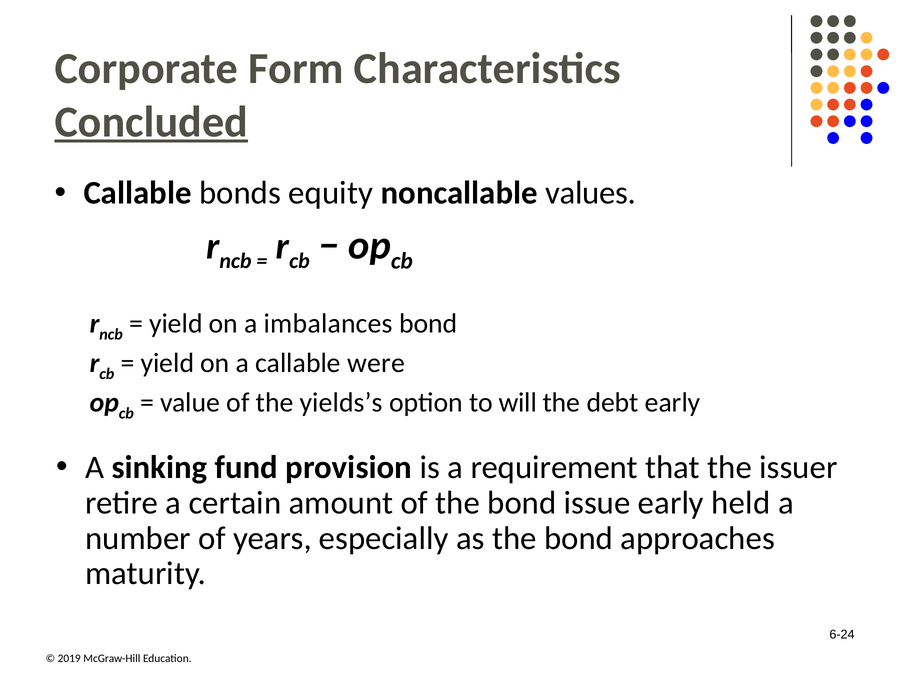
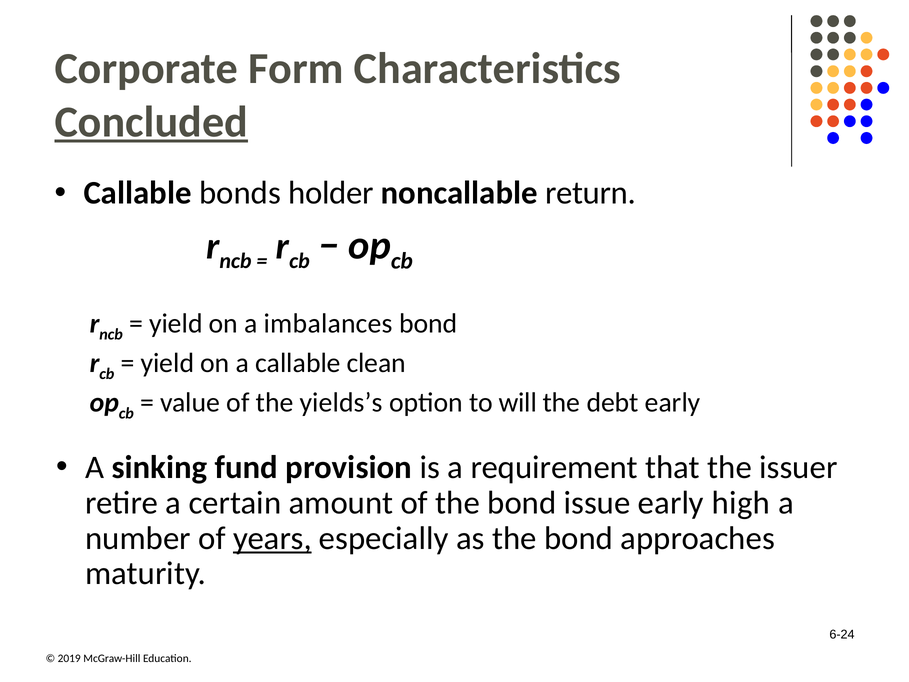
equity: equity -> holder
values: values -> return
were: were -> clean
held: held -> high
years underline: none -> present
